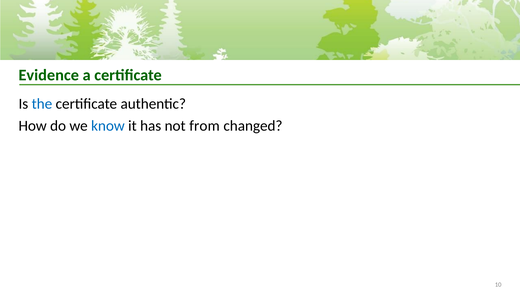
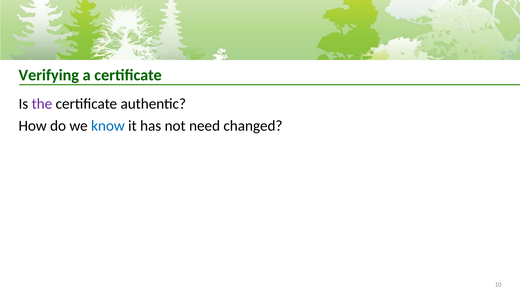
Evidence: Evidence -> Verifying
the colour: blue -> purple
from: from -> need
